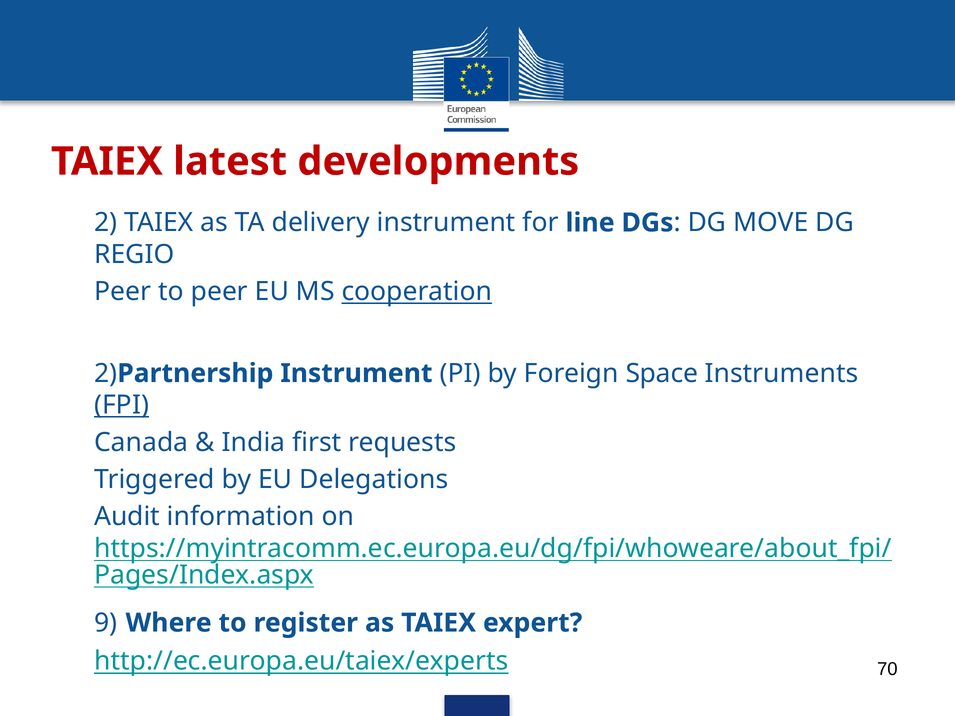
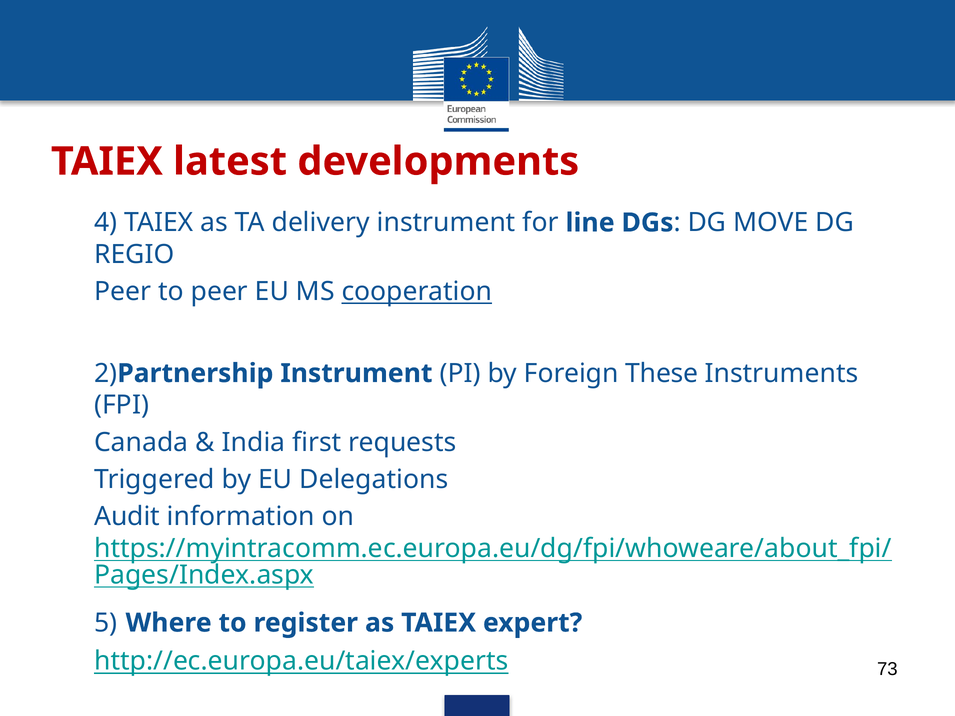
2 at (106, 223): 2 -> 4
Space: Space -> These
FPI underline: present -> none
9: 9 -> 5
70: 70 -> 73
